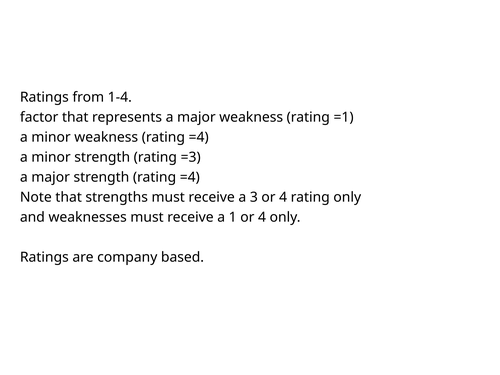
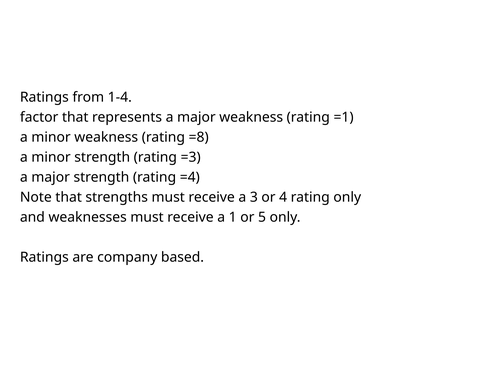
weakness rating =4: =4 -> =8
1 or 4: 4 -> 5
